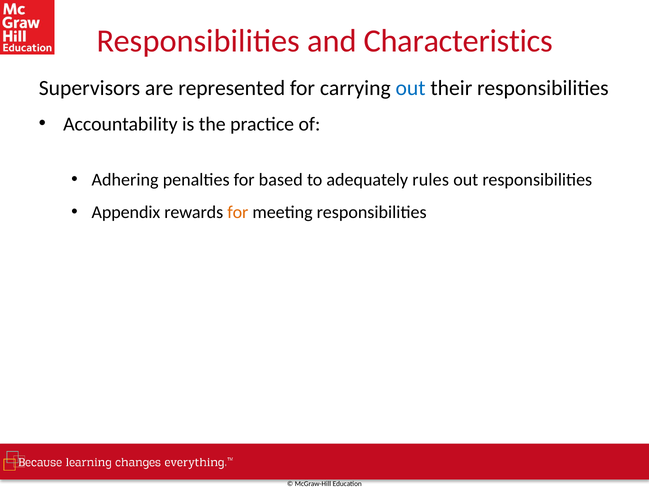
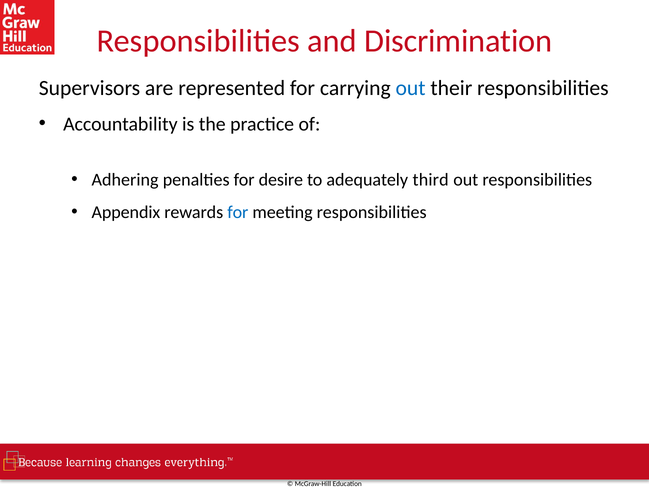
Characteristics: Characteristics -> Discrimination
based: based -> desire
rules: rules -> third
for at (238, 212) colour: orange -> blue
